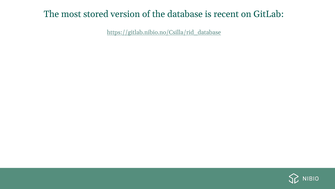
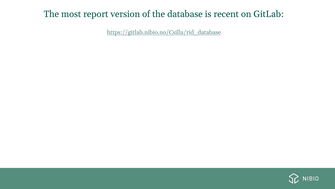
stored: stored -> report
